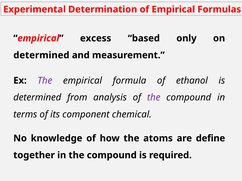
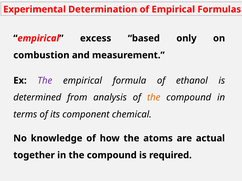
determined at (41, 55): determined -> combustion
the at (154, 98) colour: purple -> orange
define: define -> actual
